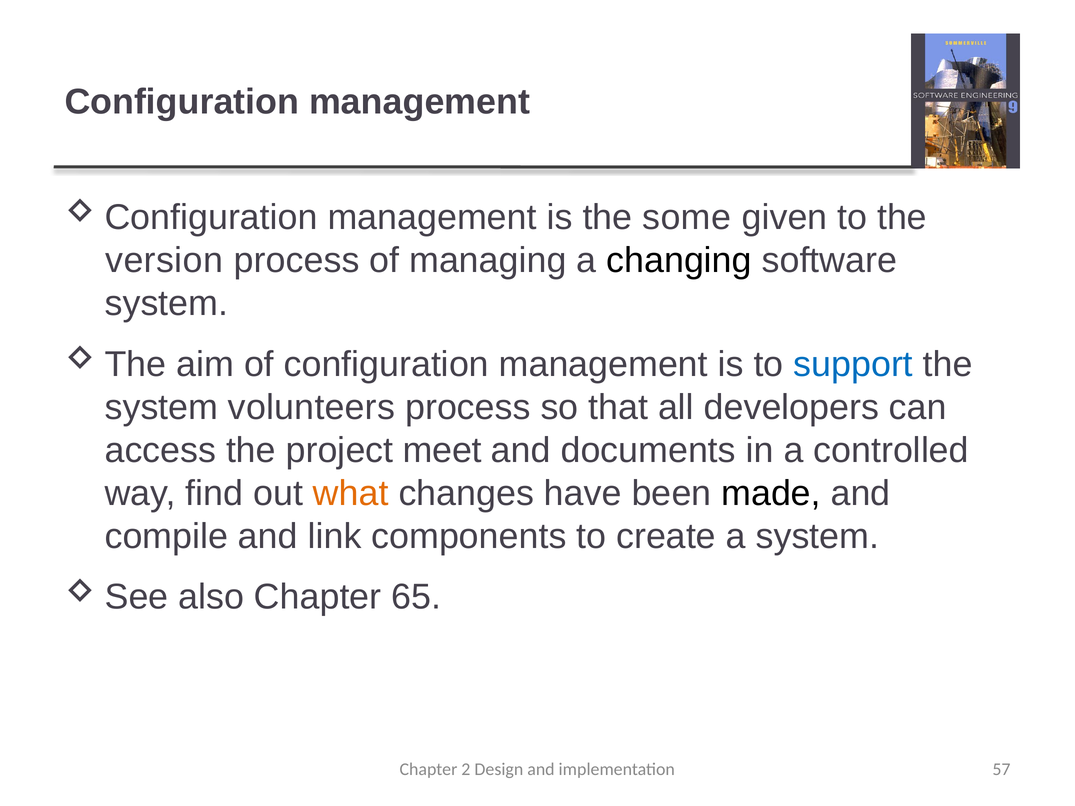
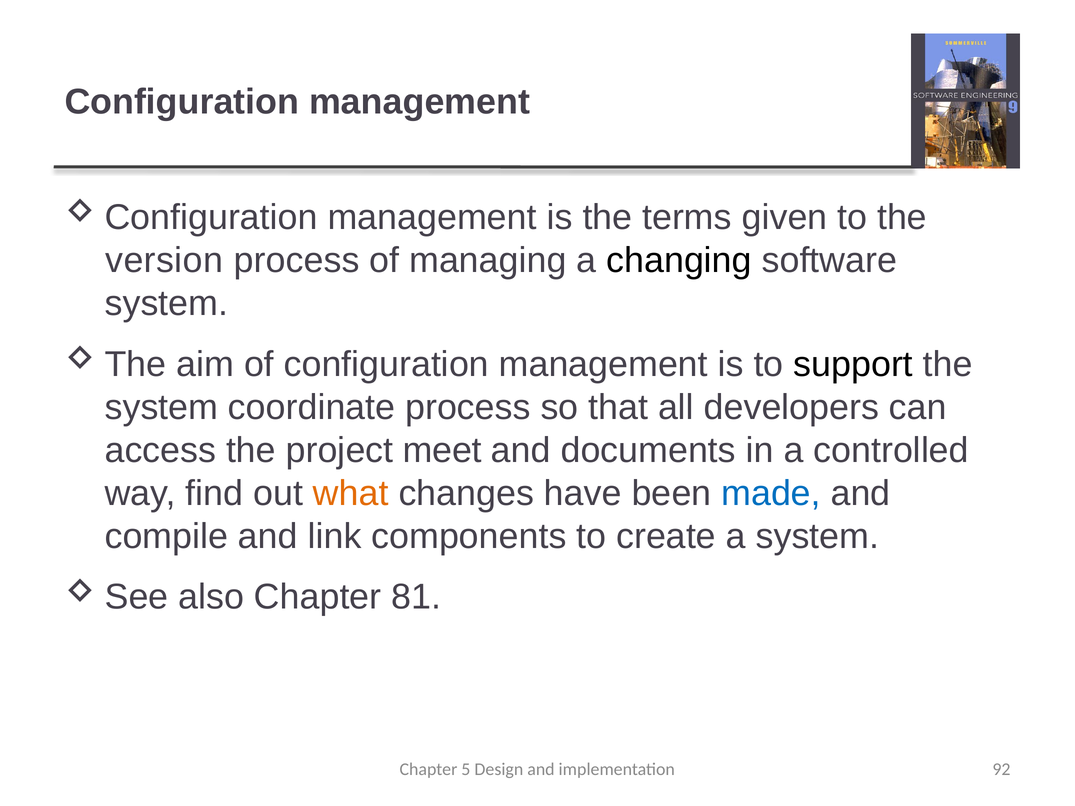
some: some -> terms
support colour: blue -> black
volunteers: volunteers -> coordinate
made colour: black -> blue
65: 65 -> 81
2: 2 -> 5
57: 57 -> 92
